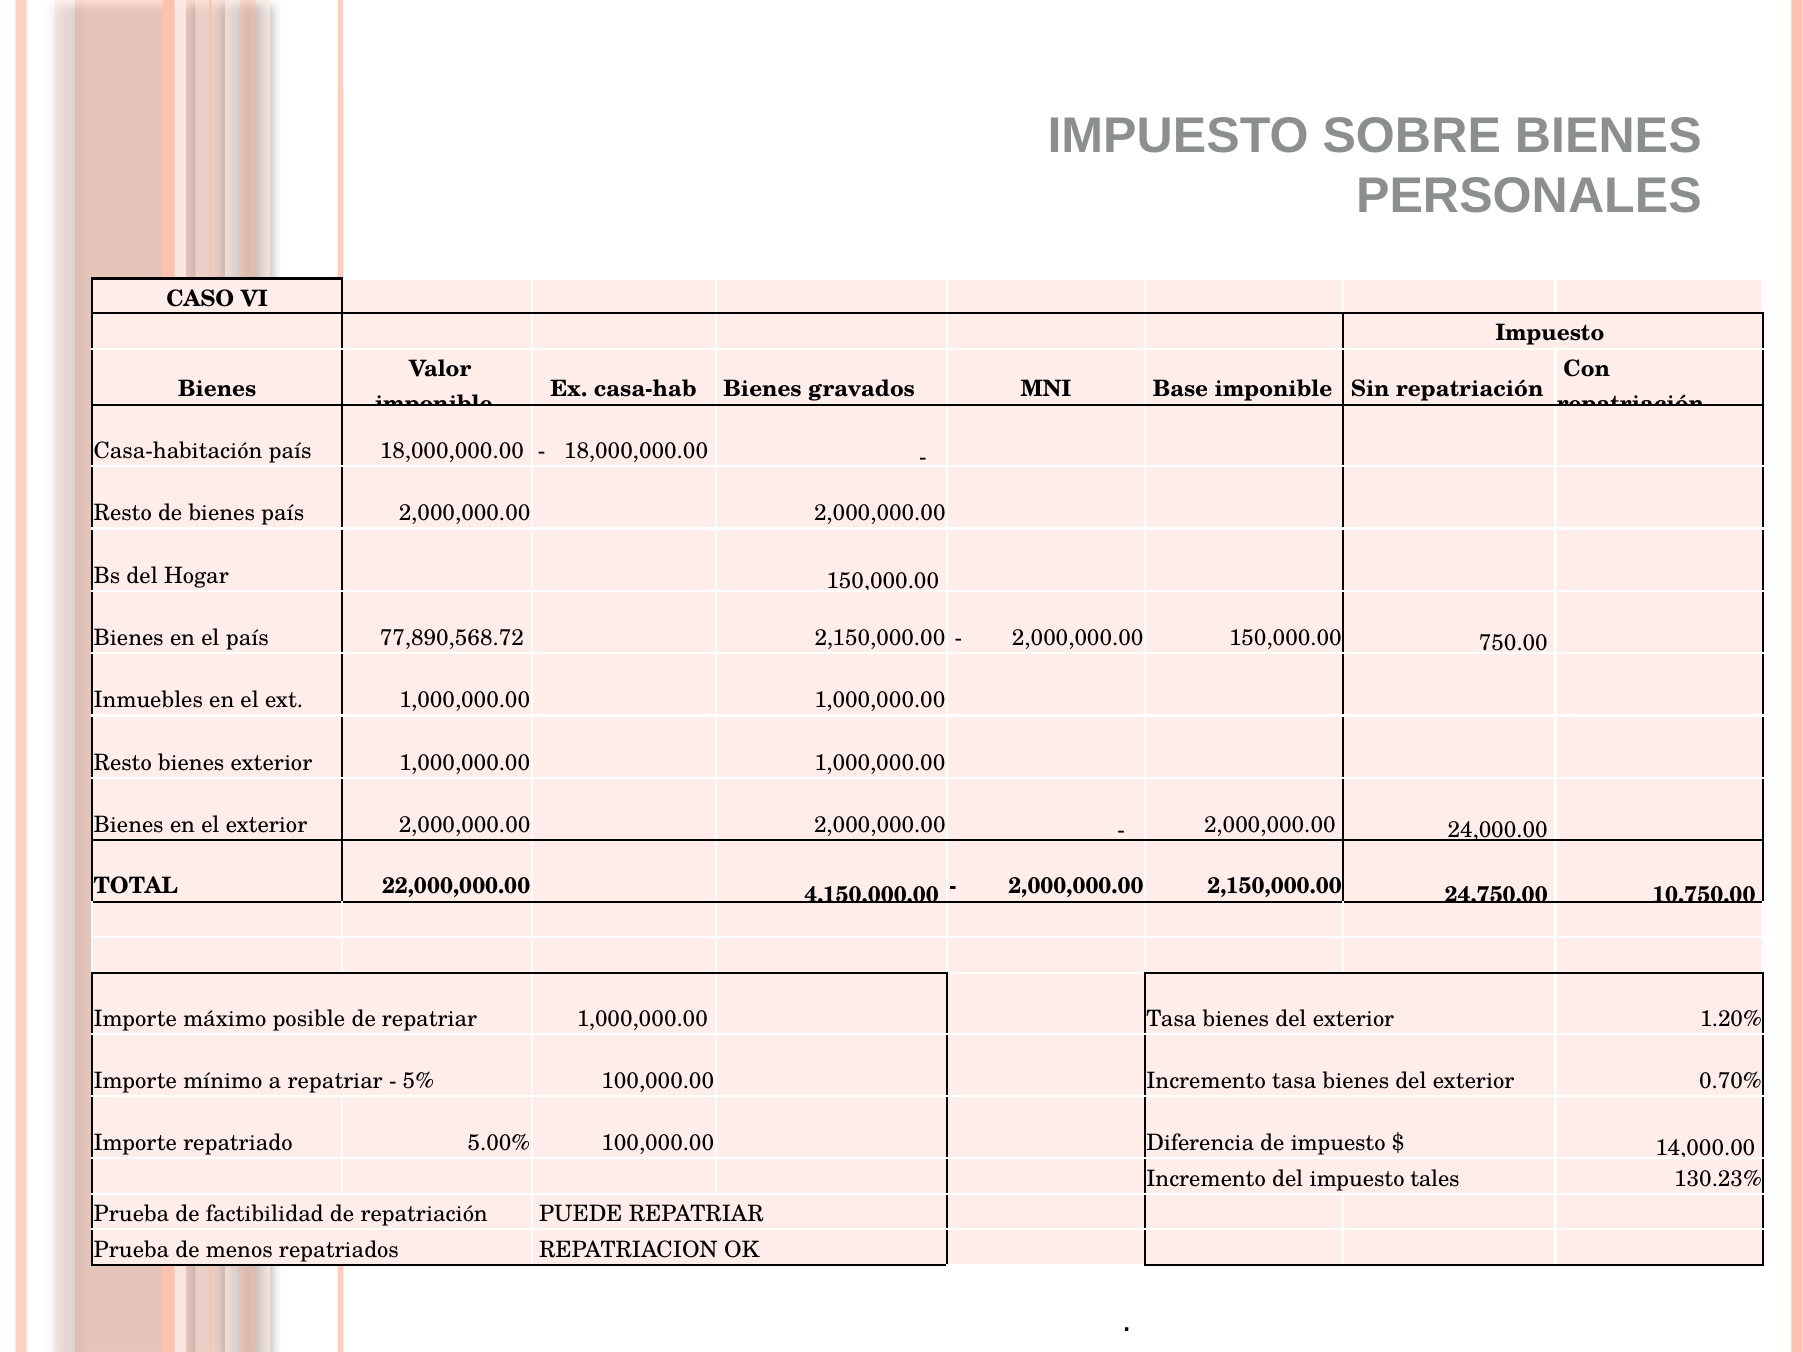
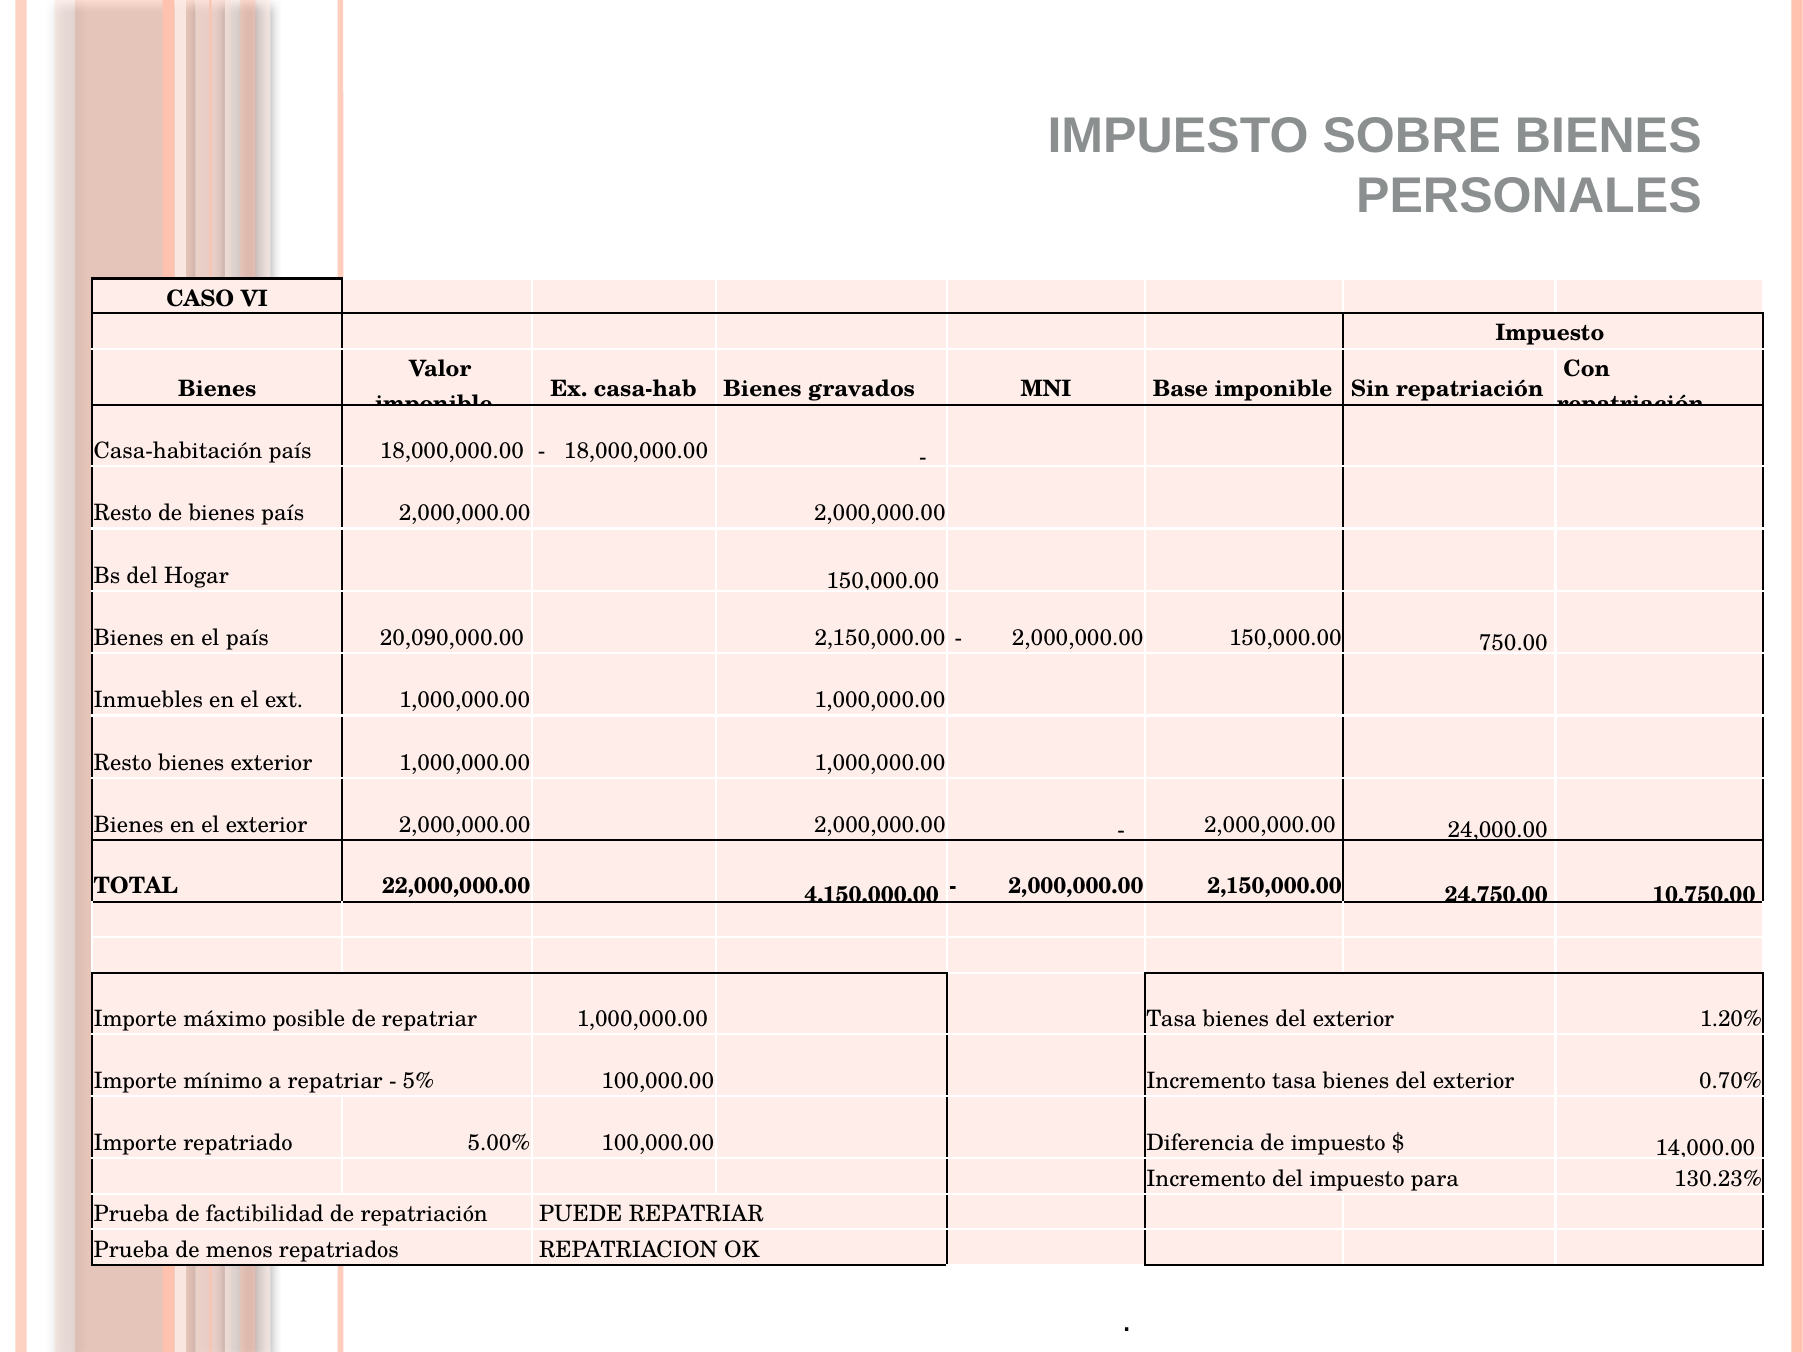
77,890,568.72: 77,890,568.72 -> 20,090,000.00
tales: tales -> para
